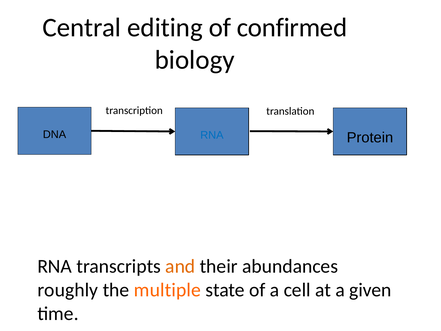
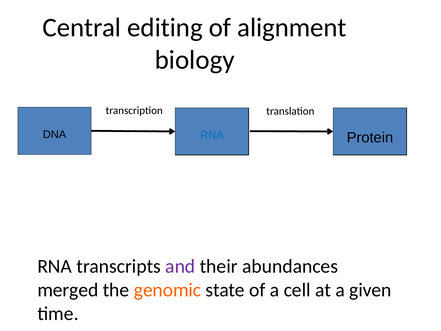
confirmed: confirmed -> alignment
and colour: orange -> purple
roughly: roughly -> merged
multiple: multiple -> genomic
